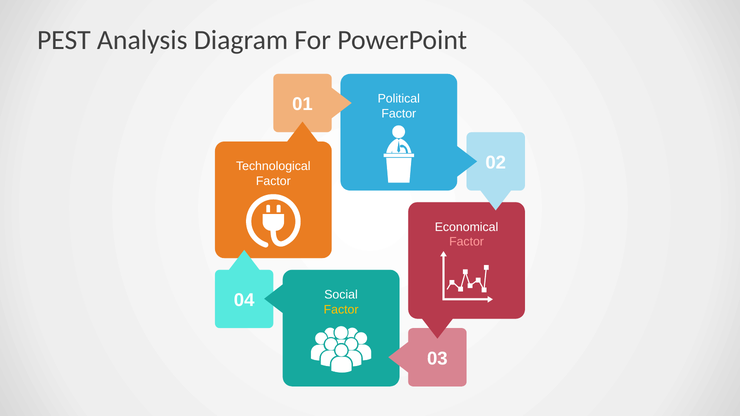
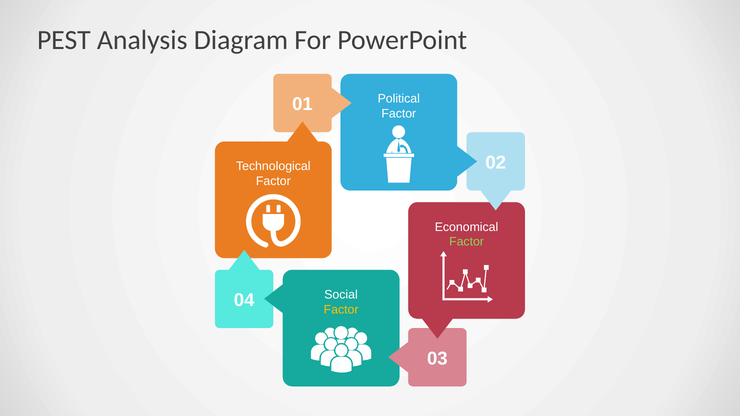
Factor at (467, 242) colour: pink -> light green
